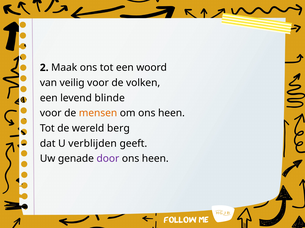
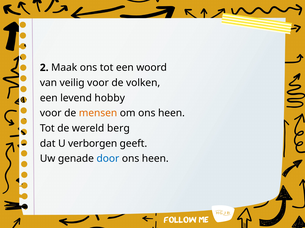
blinde: blinde -> hobby
verblijden: verblijden -> verborgen
door colour: purple -> blue
